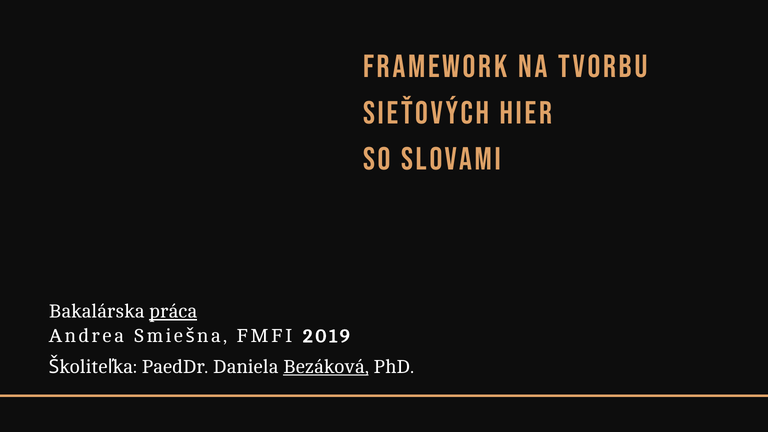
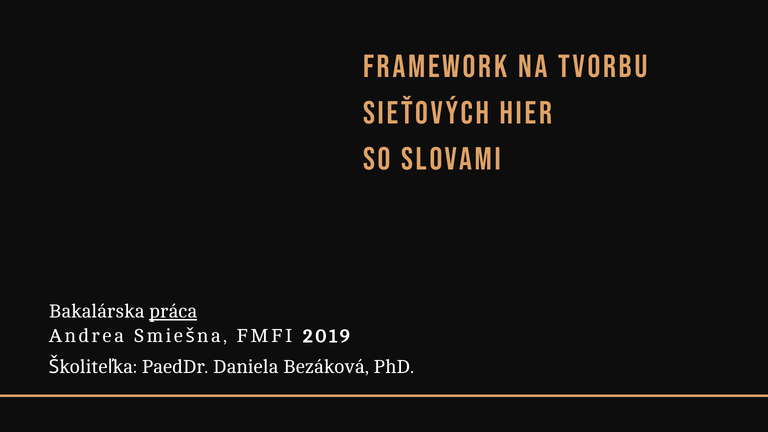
Bezáková underline: present -> none
